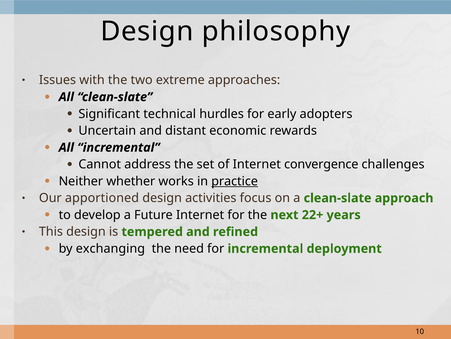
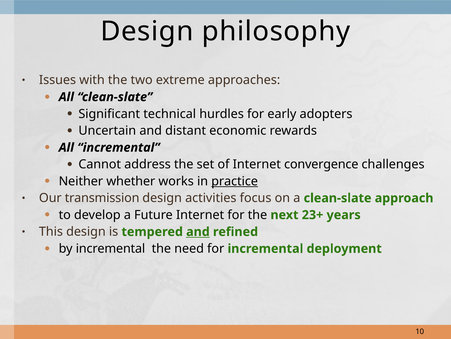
apportioned: apportioned -> transmission
22+: 22+ -> 23+
and at (198, 231) underline: none -> present
by exchanging: exchanging -> incremental
